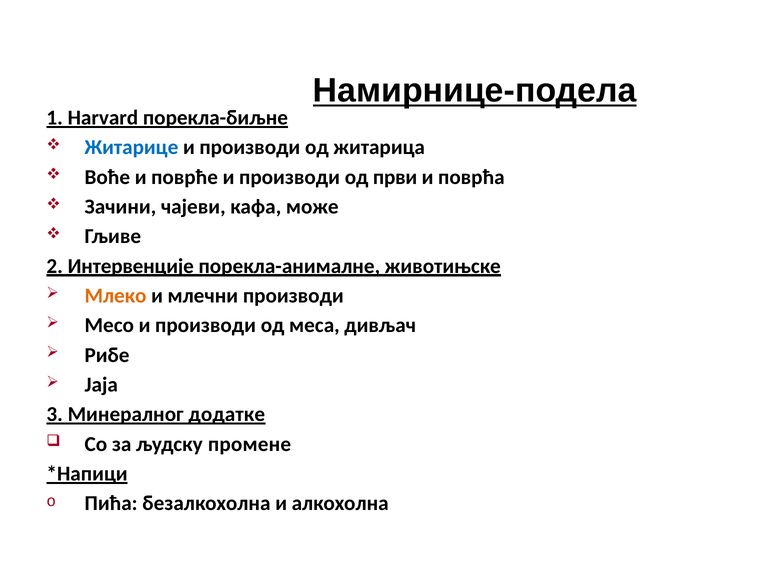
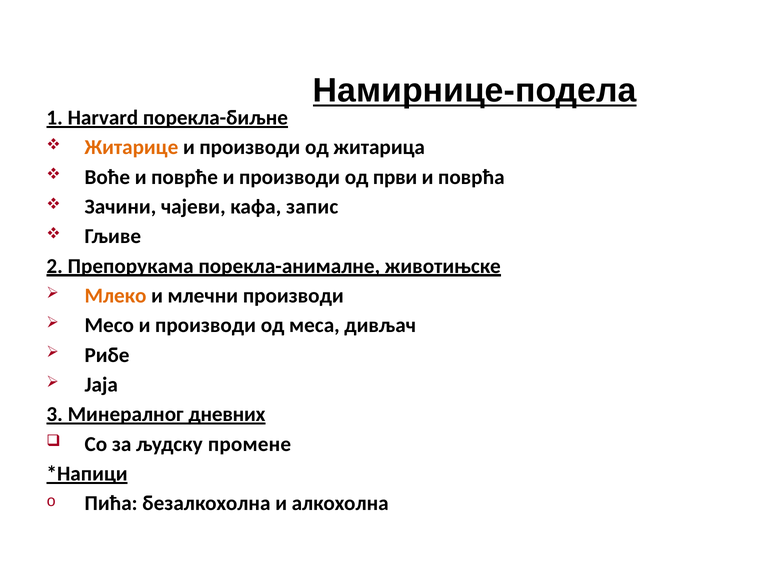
Житарице colour: blue -> orange
може: може -> запис
Интервенције: Интервенције -> Препорукама
додатке: додатке -> дневних
